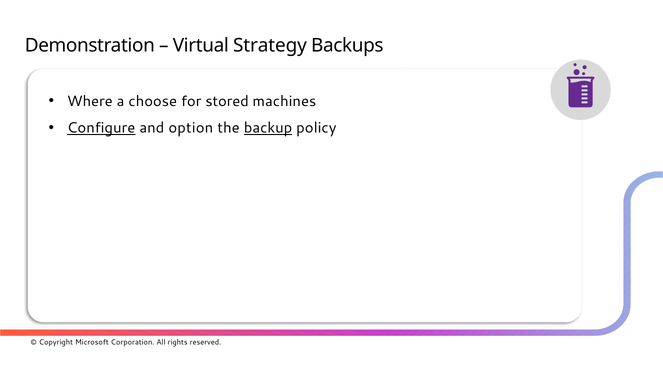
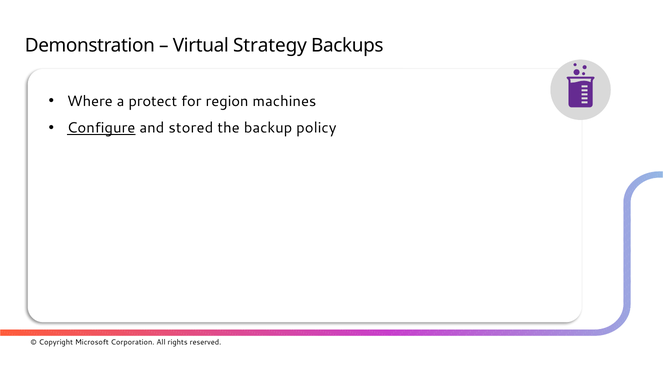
choose: choose -> protect
stored: stored -> region
option: option -> stored
backup underline: present -> none
